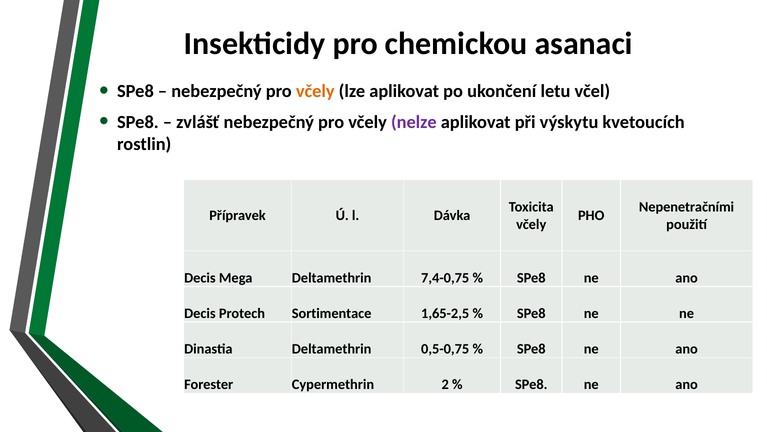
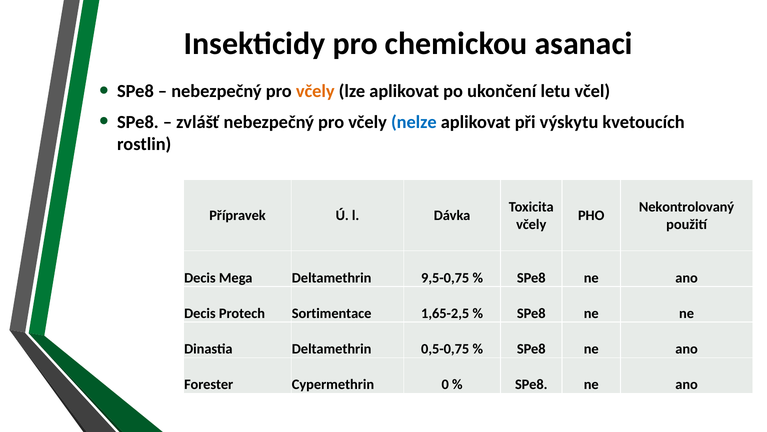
nelze colour: purple -> blue
Nepenetračními: Nepenetračními -> Nekontrolovaný
7,4-0,75: 7,4-0,75 -> 9,5-0,75
2: 2 -> 0
